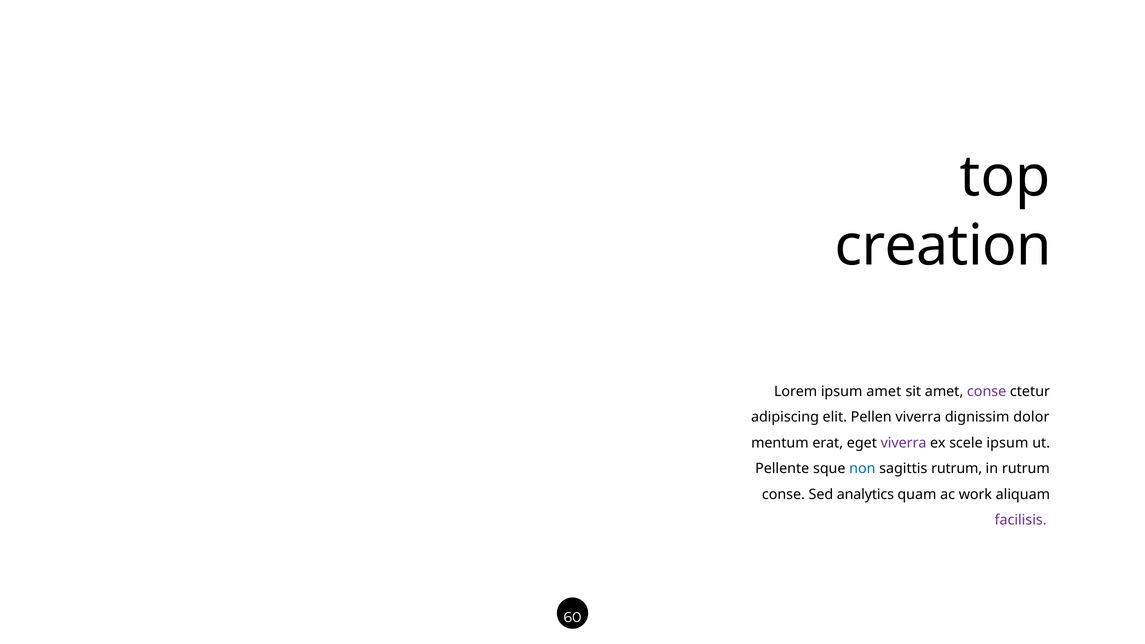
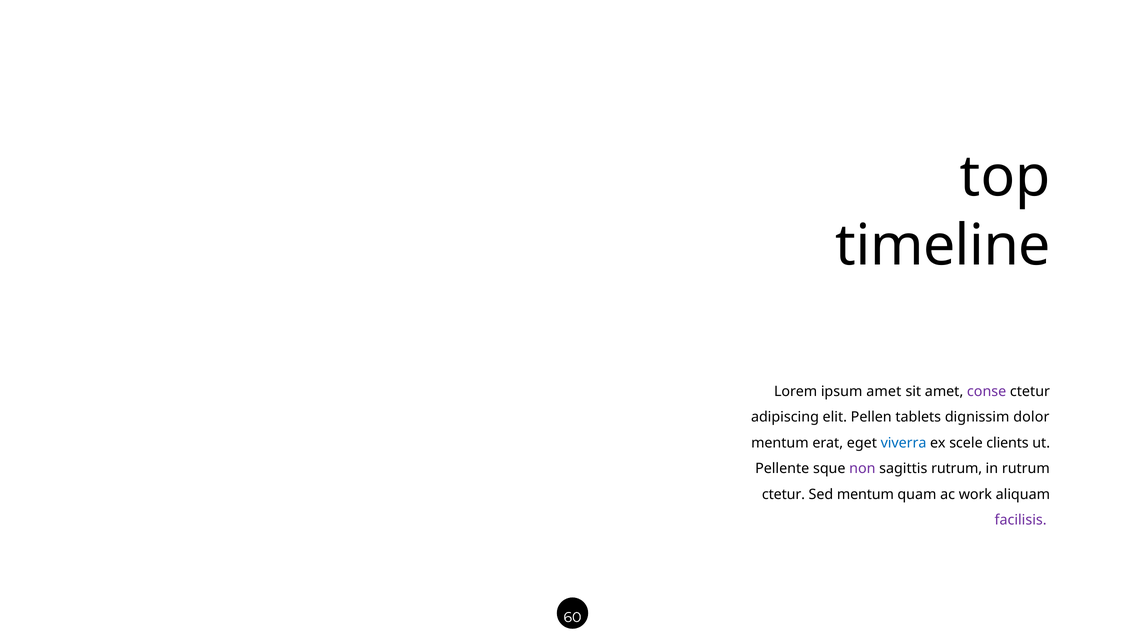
creation: creation -> timeline
Pellen viverra: viverra -> tablets
viverra at (904, 443) colour: purple -> blue
scele ipsum: ipsum -> clients
non colour: blue -> purple
conse at (783, 494): conse -> ctetur
Sed analytics: analytics -> mentum
